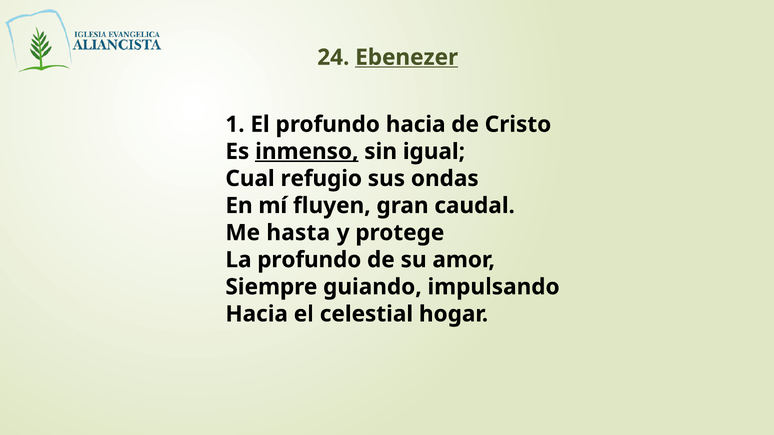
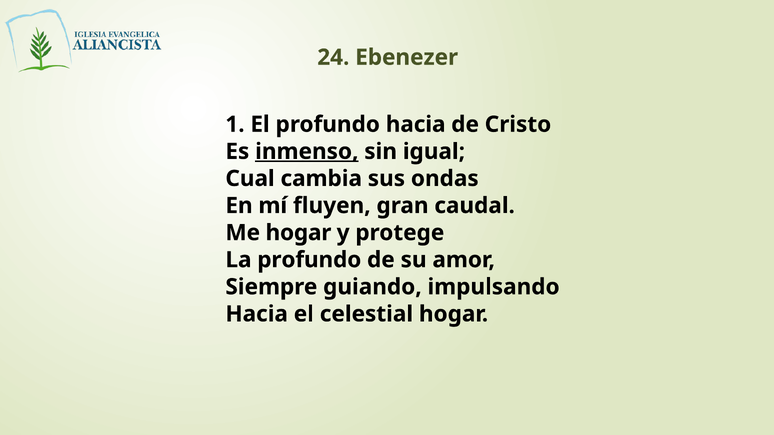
Ebenezer underline: present -> none
refugio: refugio -> cambia
Me hasta: hasta -> hogar
